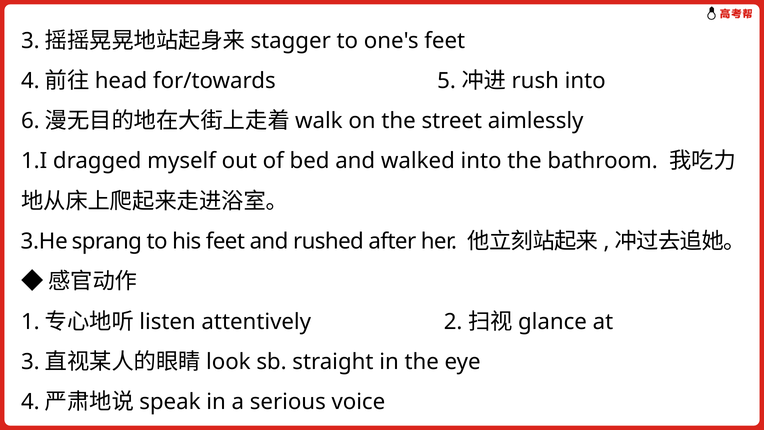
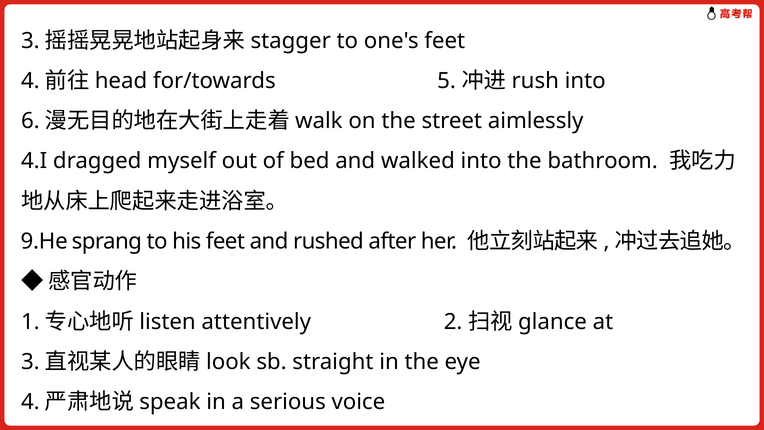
1.I: 1.I -> 4.I
3.He: 3.He -> 9.He
